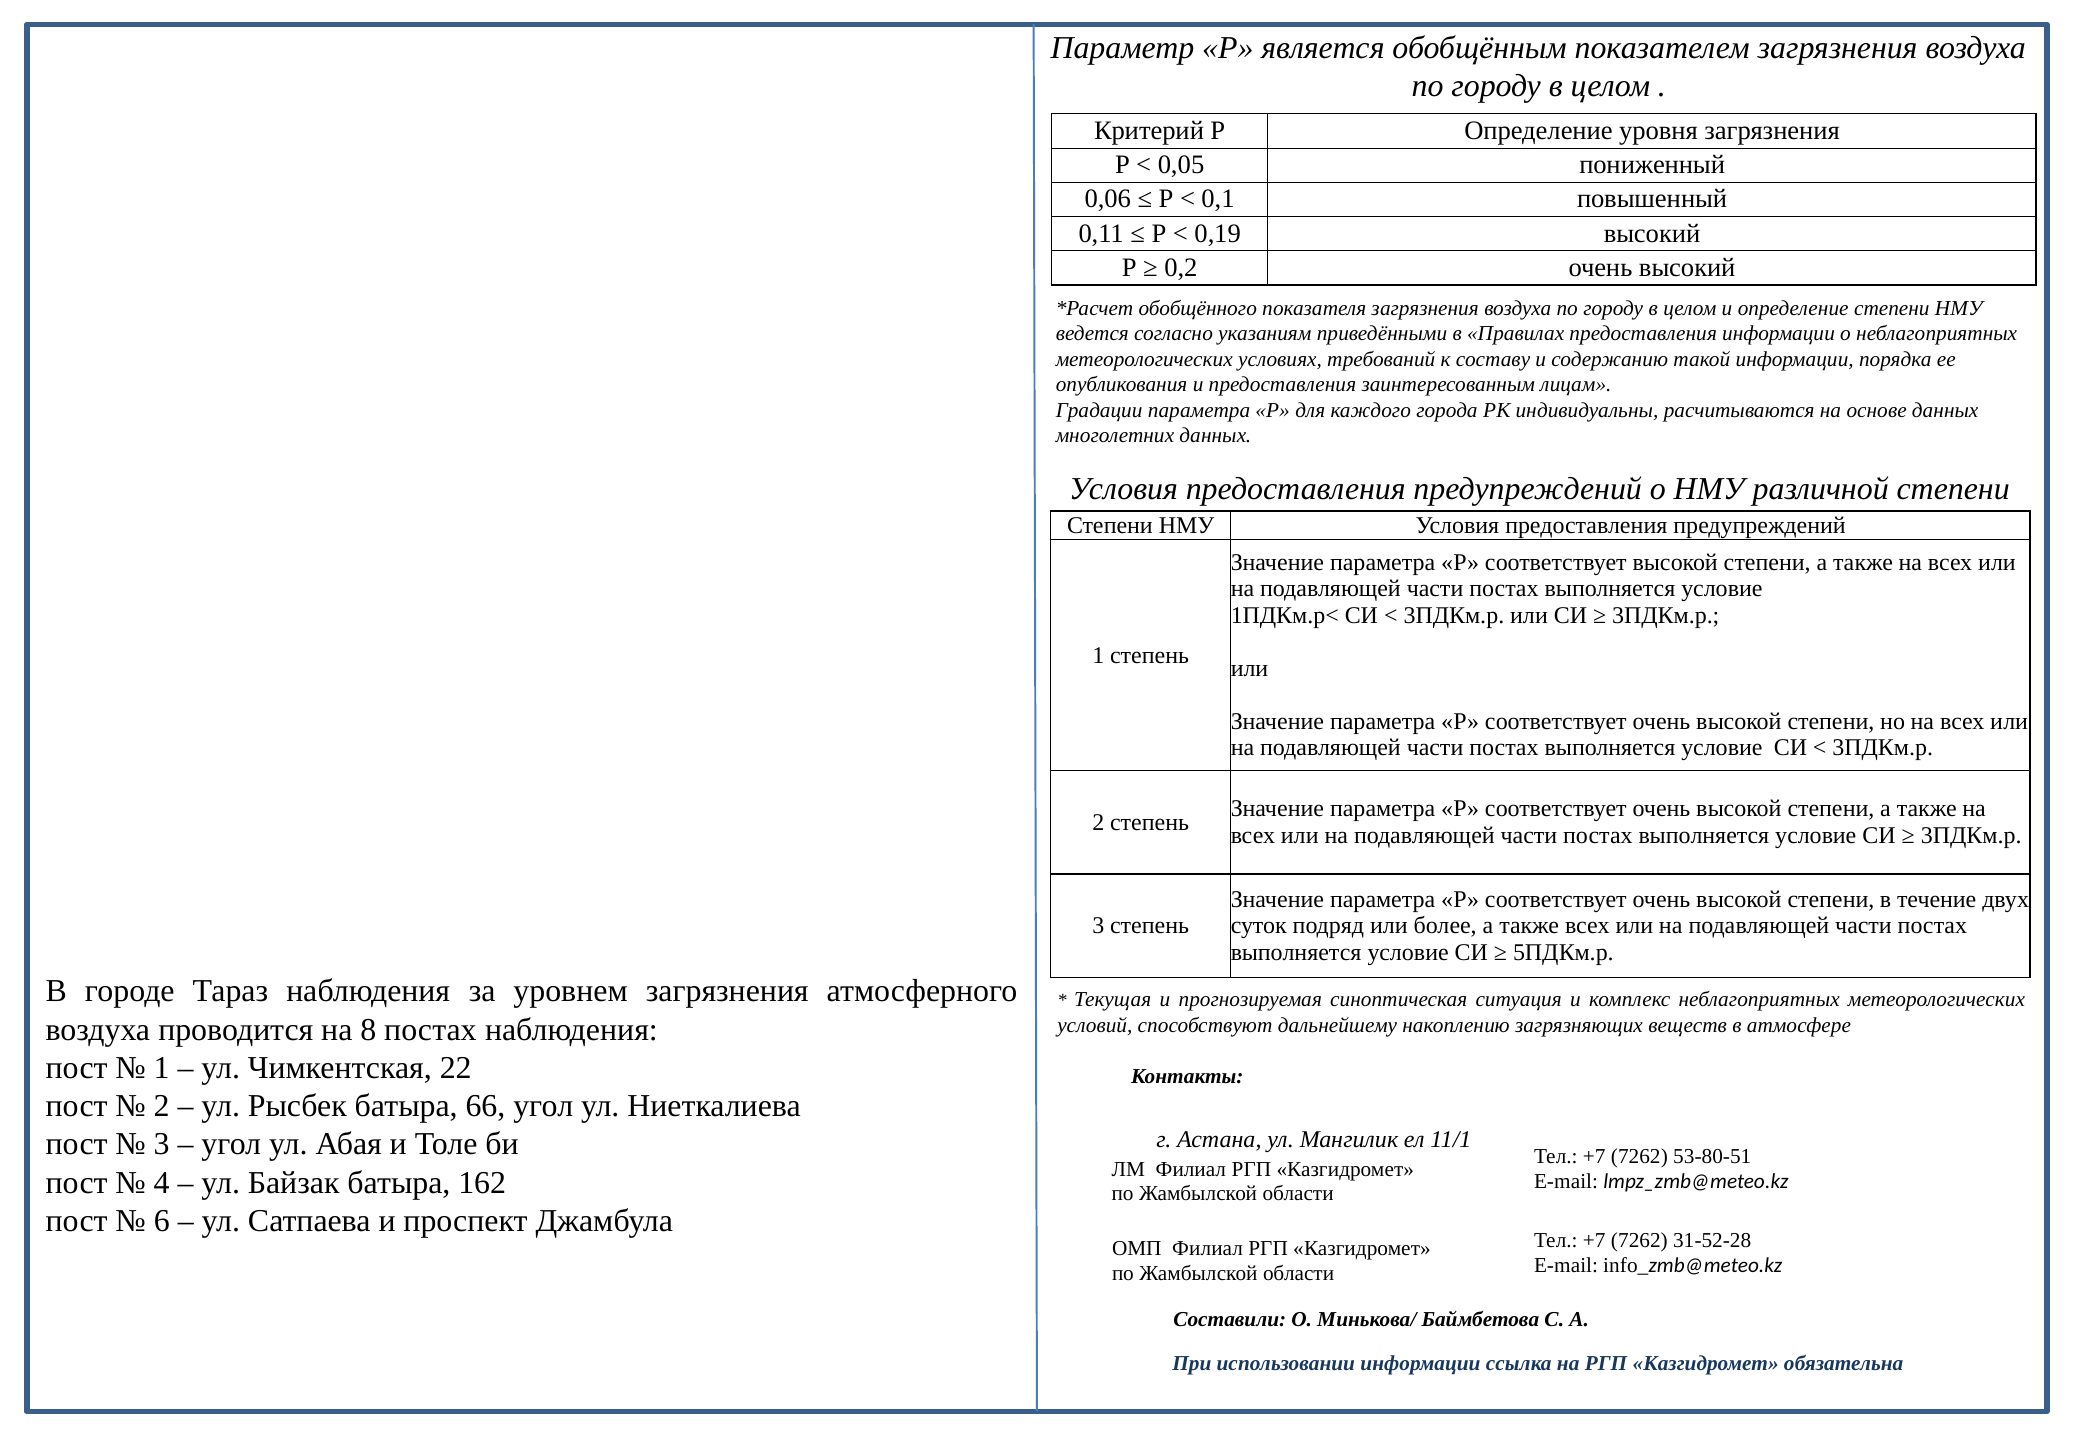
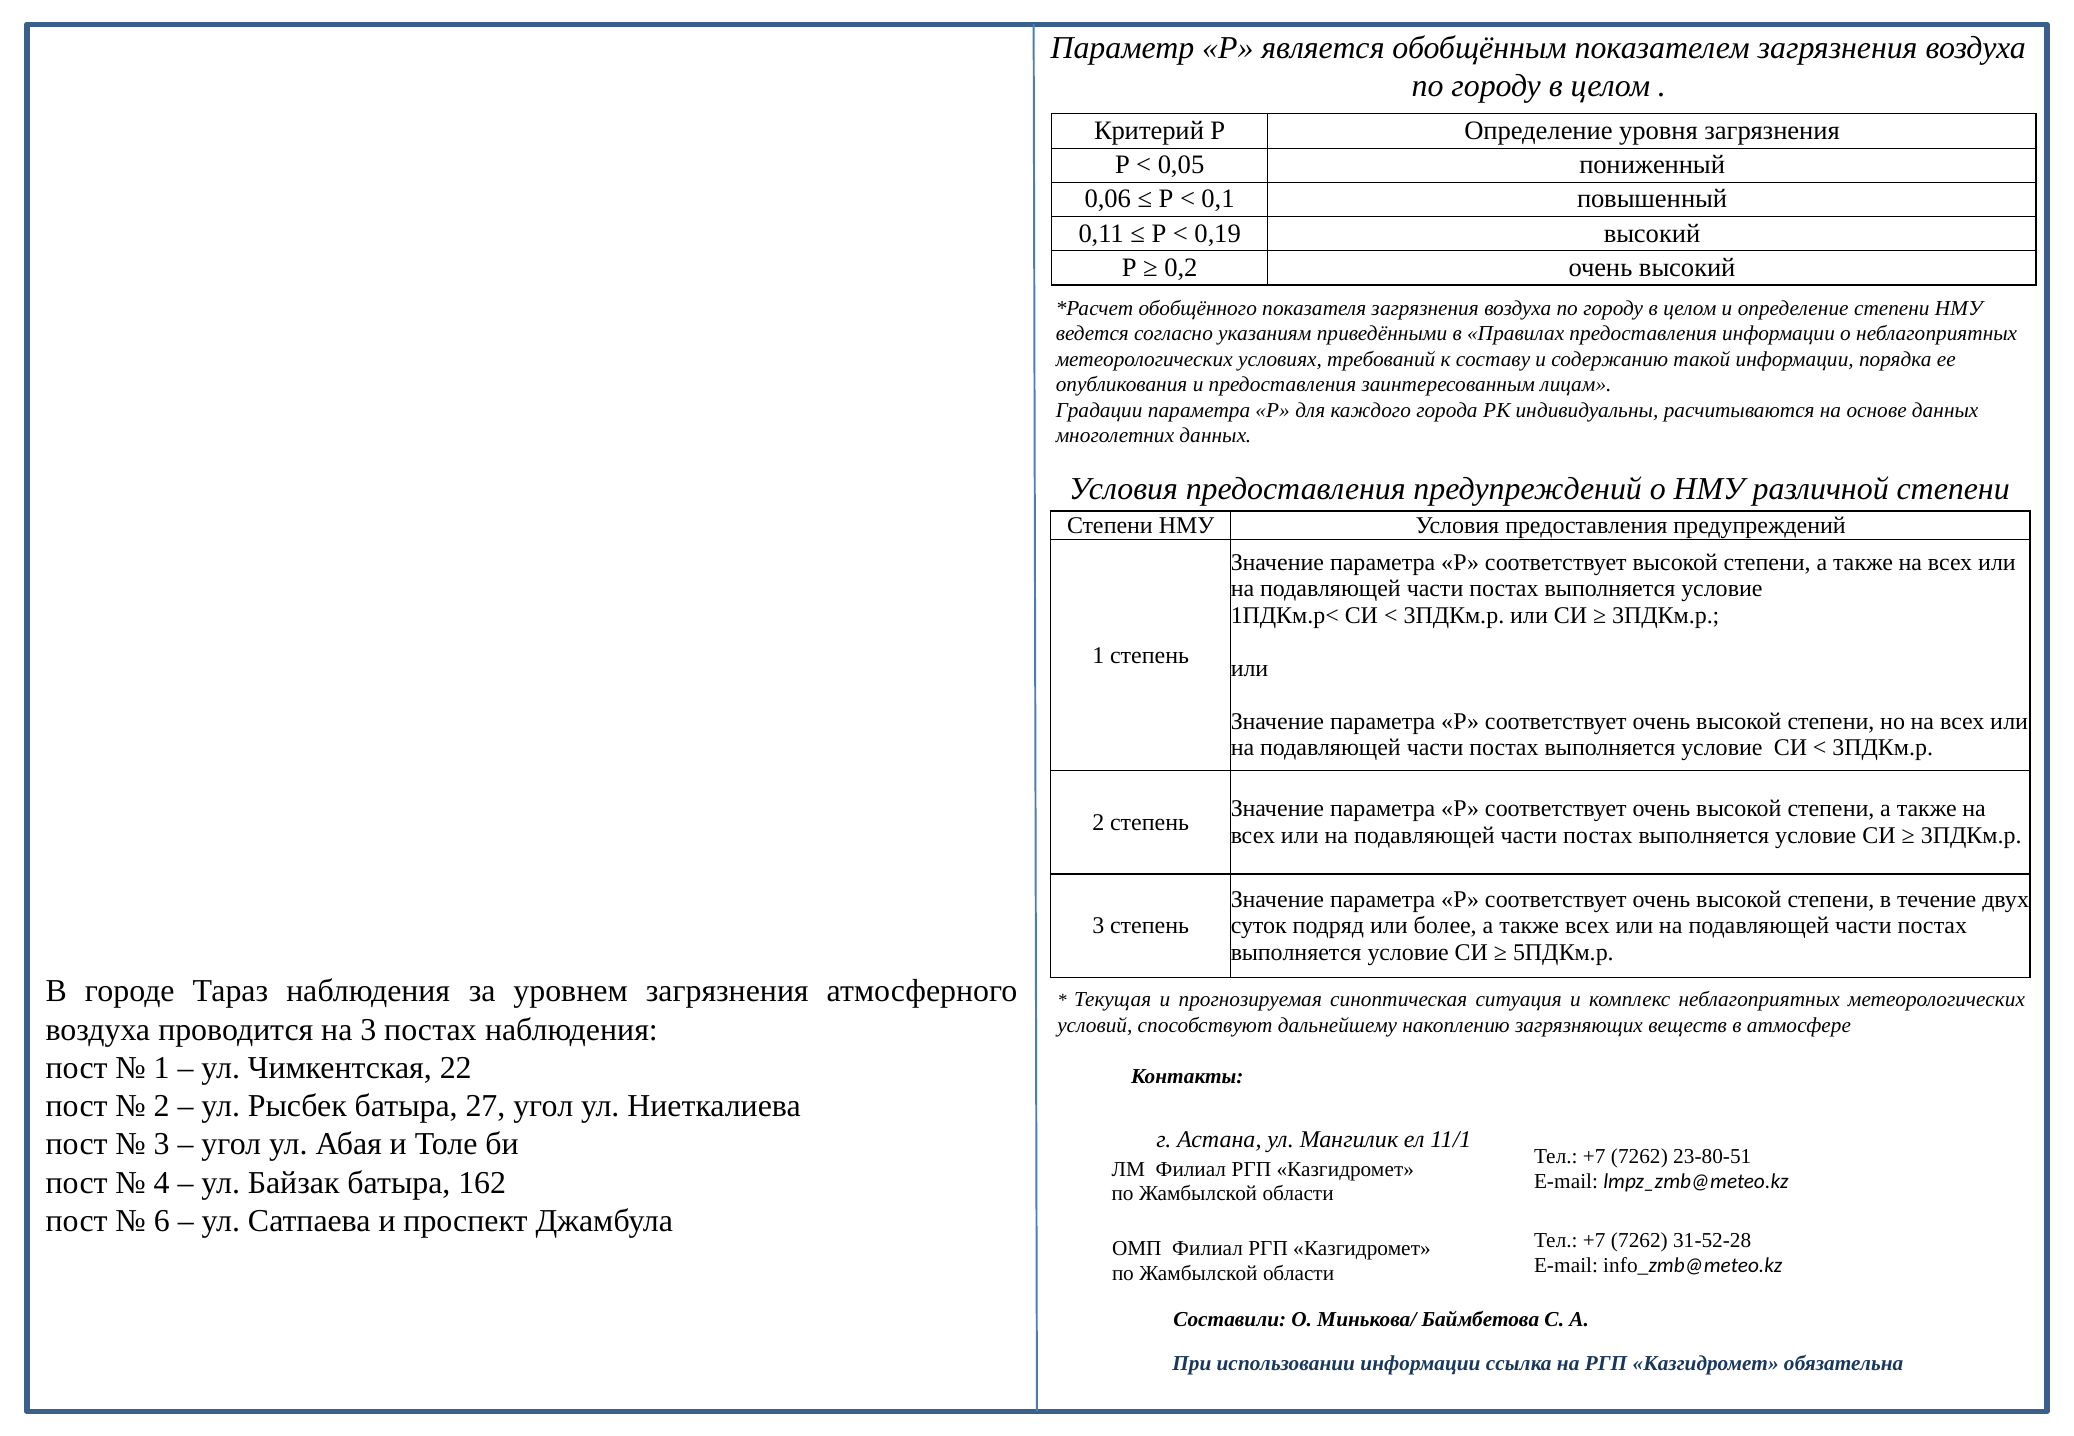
на 8: 8 -> 3
66: 66 -> 27
53-80-51: 53-80-51 -> 23-80-51
